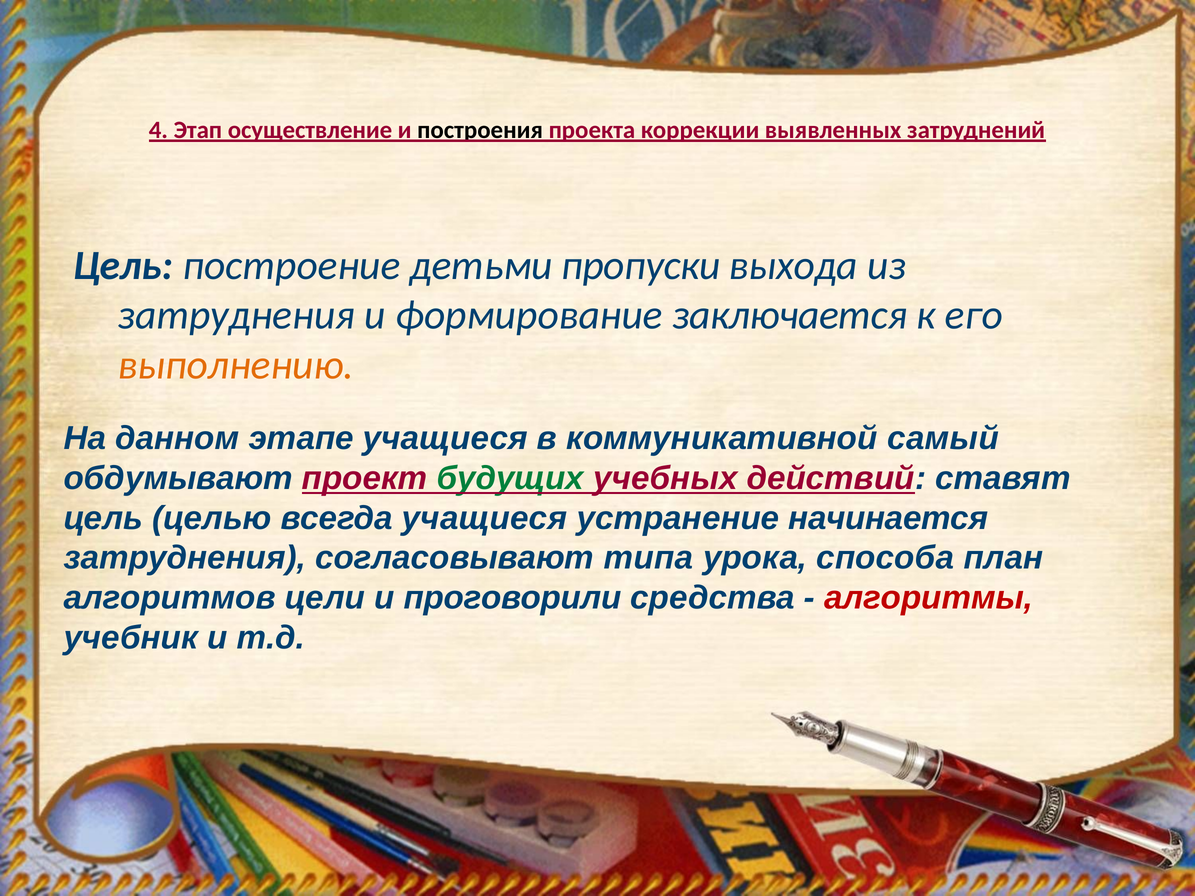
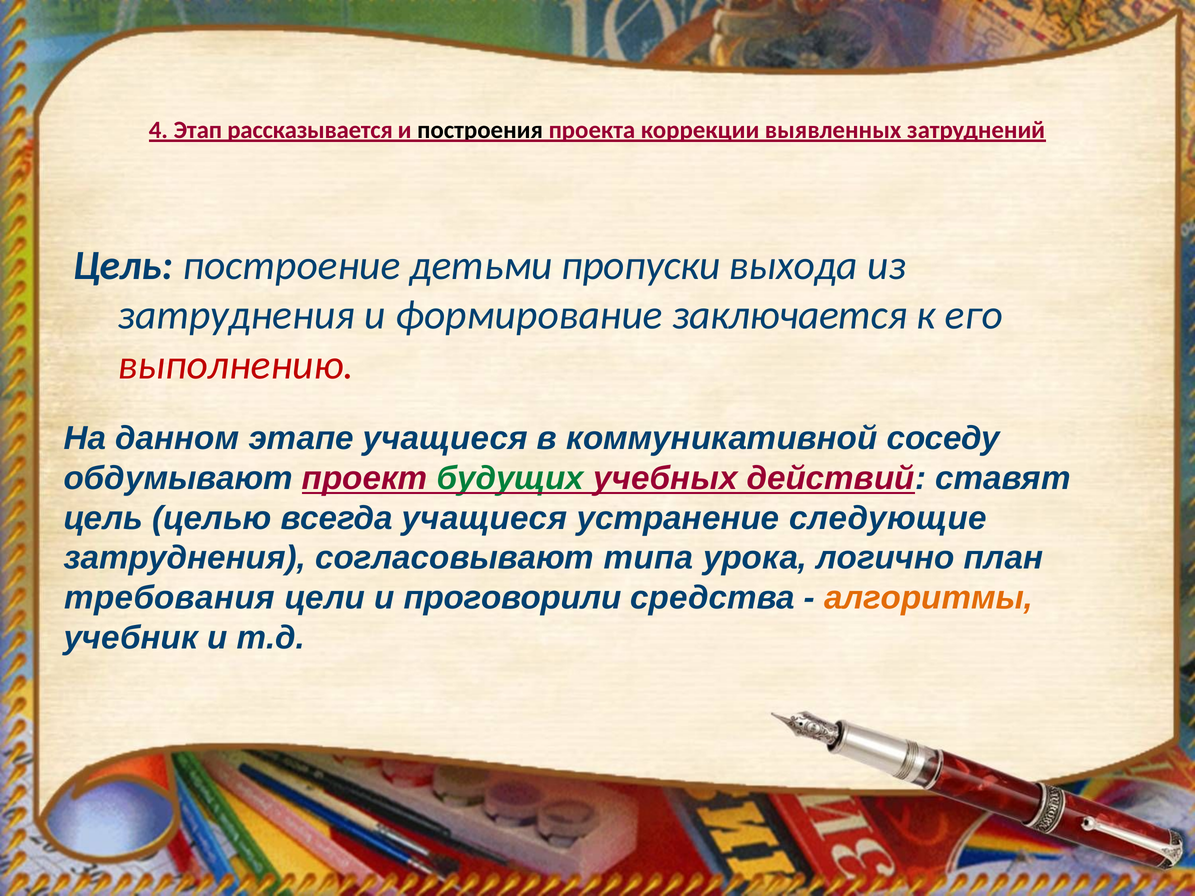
осуществление: осуществление -> рассказывается
выполнению colour: orange -> red
самый: самый -> соседу
начинается: начинается -> следующие
способа: способа -> логично
алгоритмов: алгоритмов -> требования
алгоритмы colour: red -> orange
